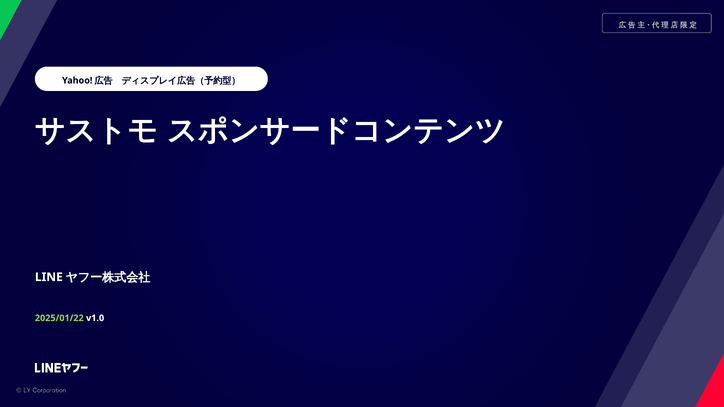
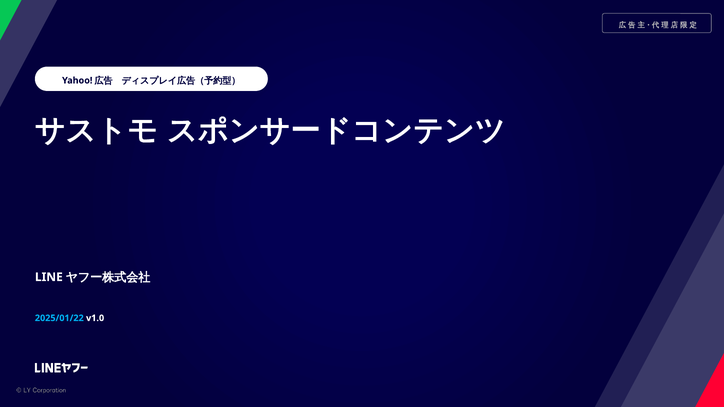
2025/01/22 colour: light green -> light blue
